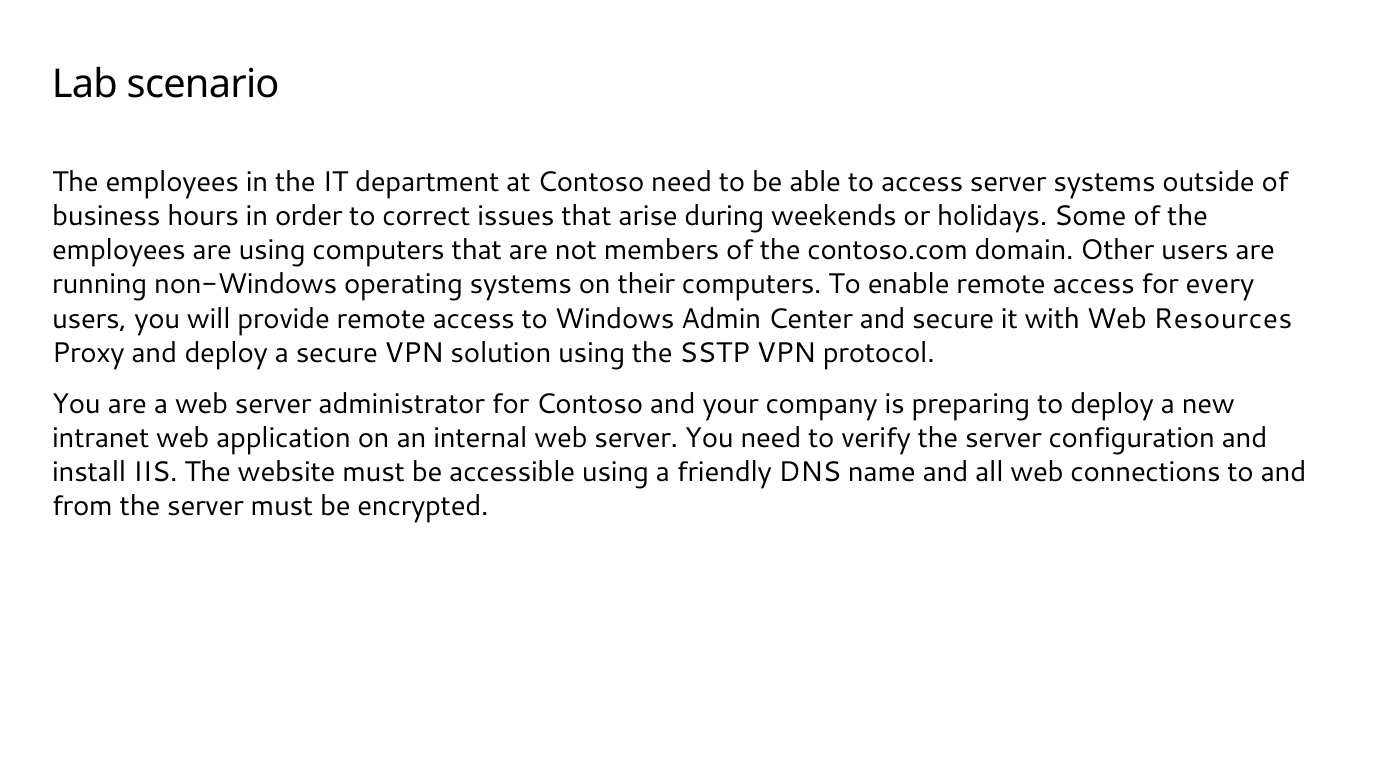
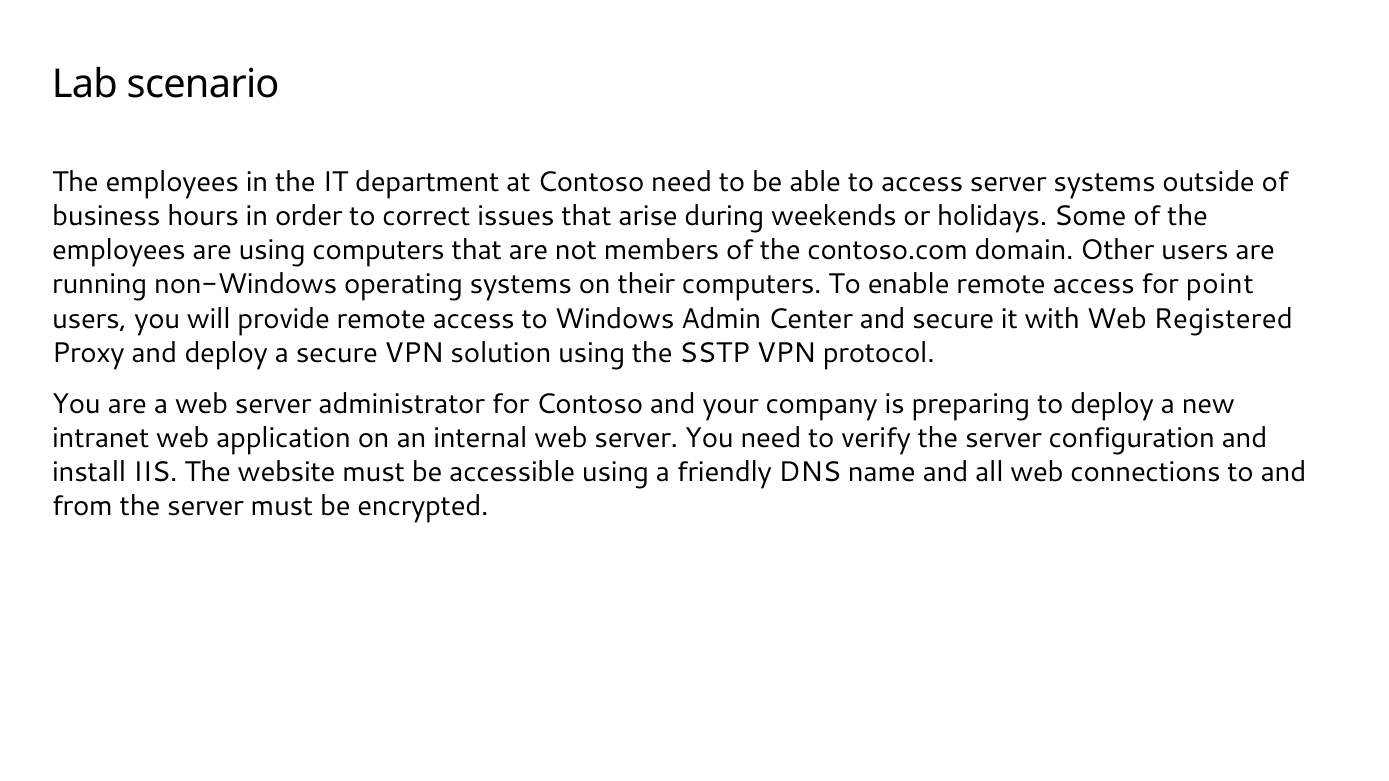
every: every -> point
Resources: Resources -> Registered
